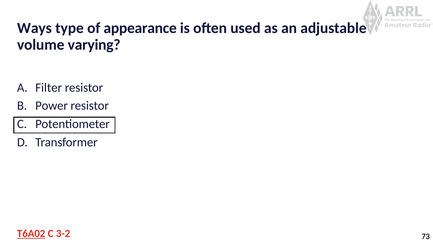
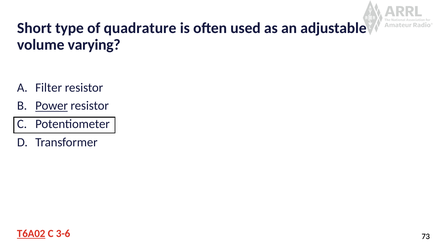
Ways: Ways -> Short
appearance: appearance -> quadrature
Power underline: none -> present
3-2: 3-2 -> 3-6
